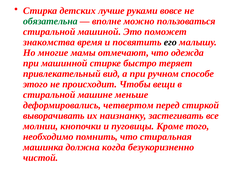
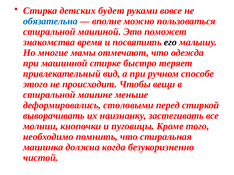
лучше: лучше -> будет
обязательна colour: green -> blue
четвертом: четвертом -> столовыми
